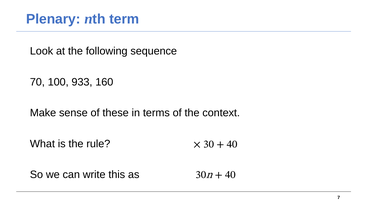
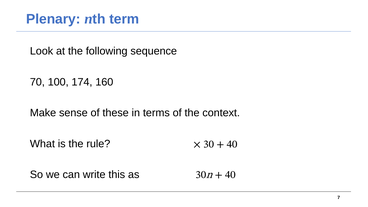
933: 933 -> 174
